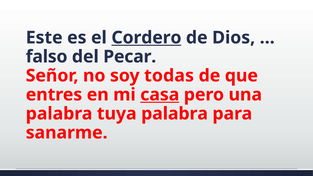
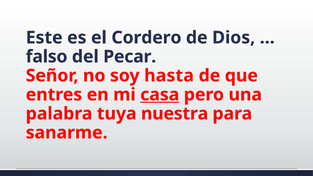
Cordero underline: present -> none
todas: todas -> hasta
tuya palabra: palabra -> nuestra
